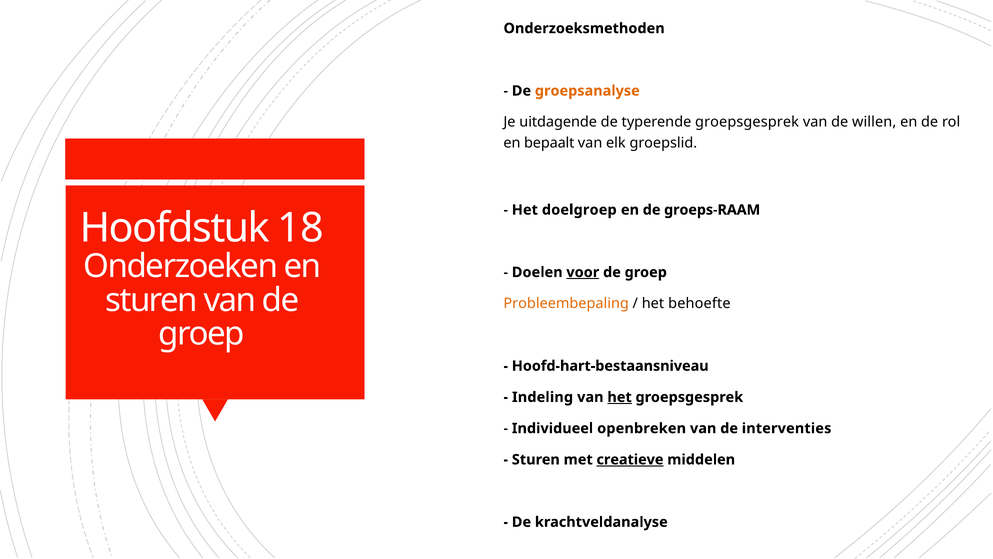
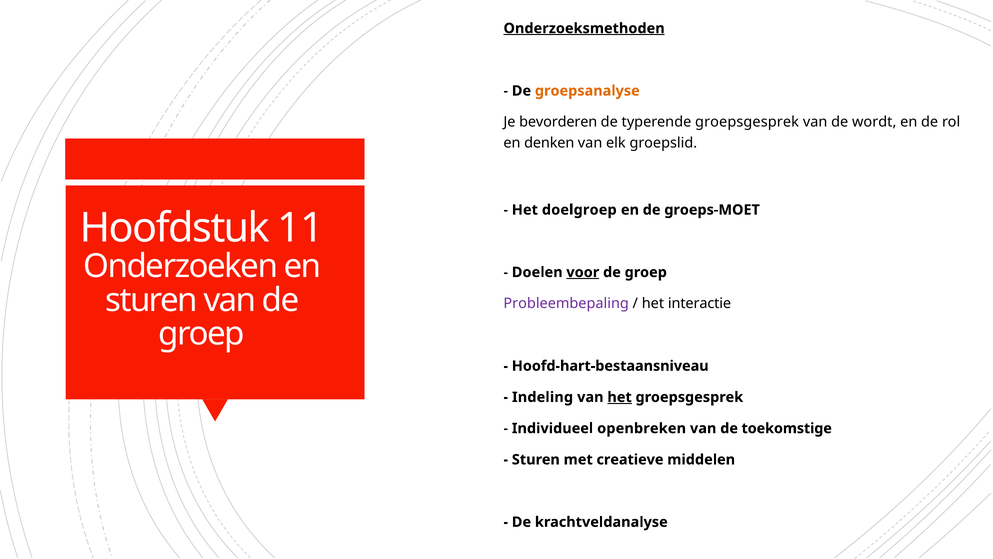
Onderzoeksmethoden underline: none -> present
uitdagende: uitdagende -> bevorderen
willen: willen -> wordt
bepaalt: bepaalt -> denken
groeps-RAAM: groeps-RAAM -> groeps-MOET
18: 18 -> 11
Probleembepaling colour: orange -> purple
behoefte: behoefte -> interactie
interventies: interventies -> toekomstige
creatieve underline: present -> none
